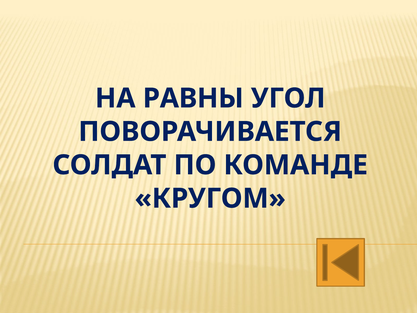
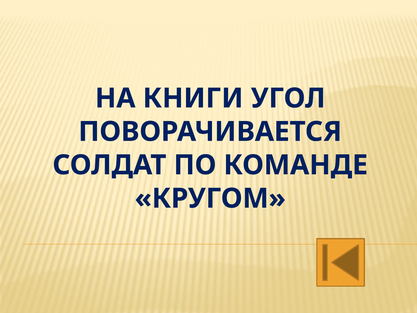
РАВНЫ: РАВНЫ -> КНИГИ
